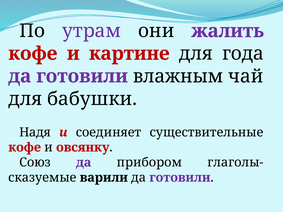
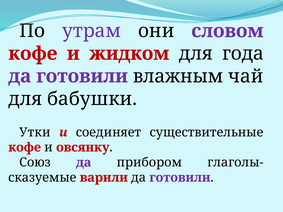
жалить: жалить -> словом
картине: картине -> жидком
Надя: Надя -> Утки
варили colour: black -> red
